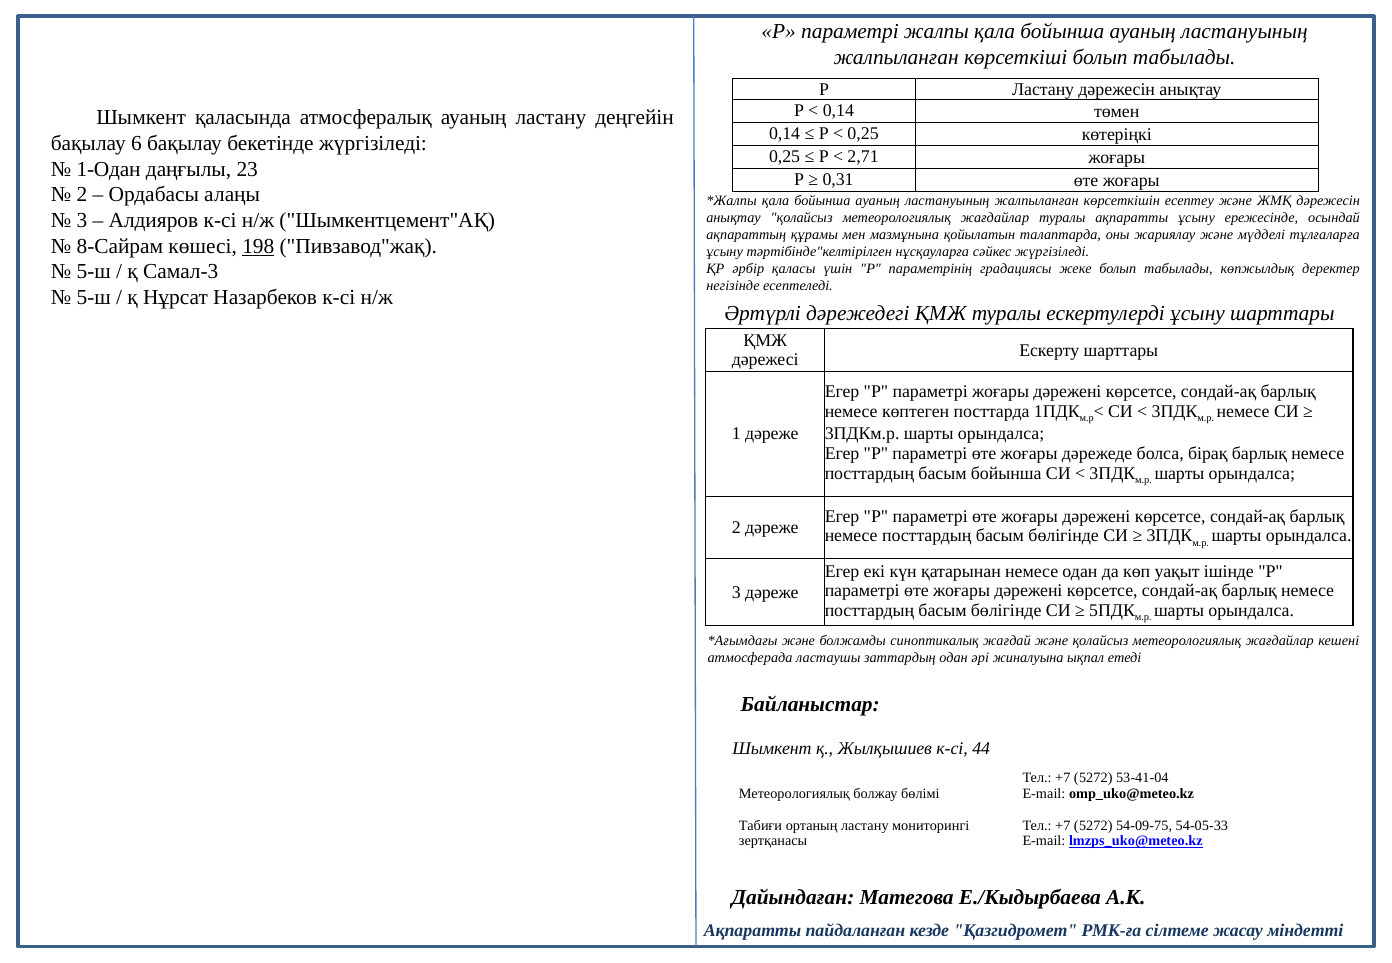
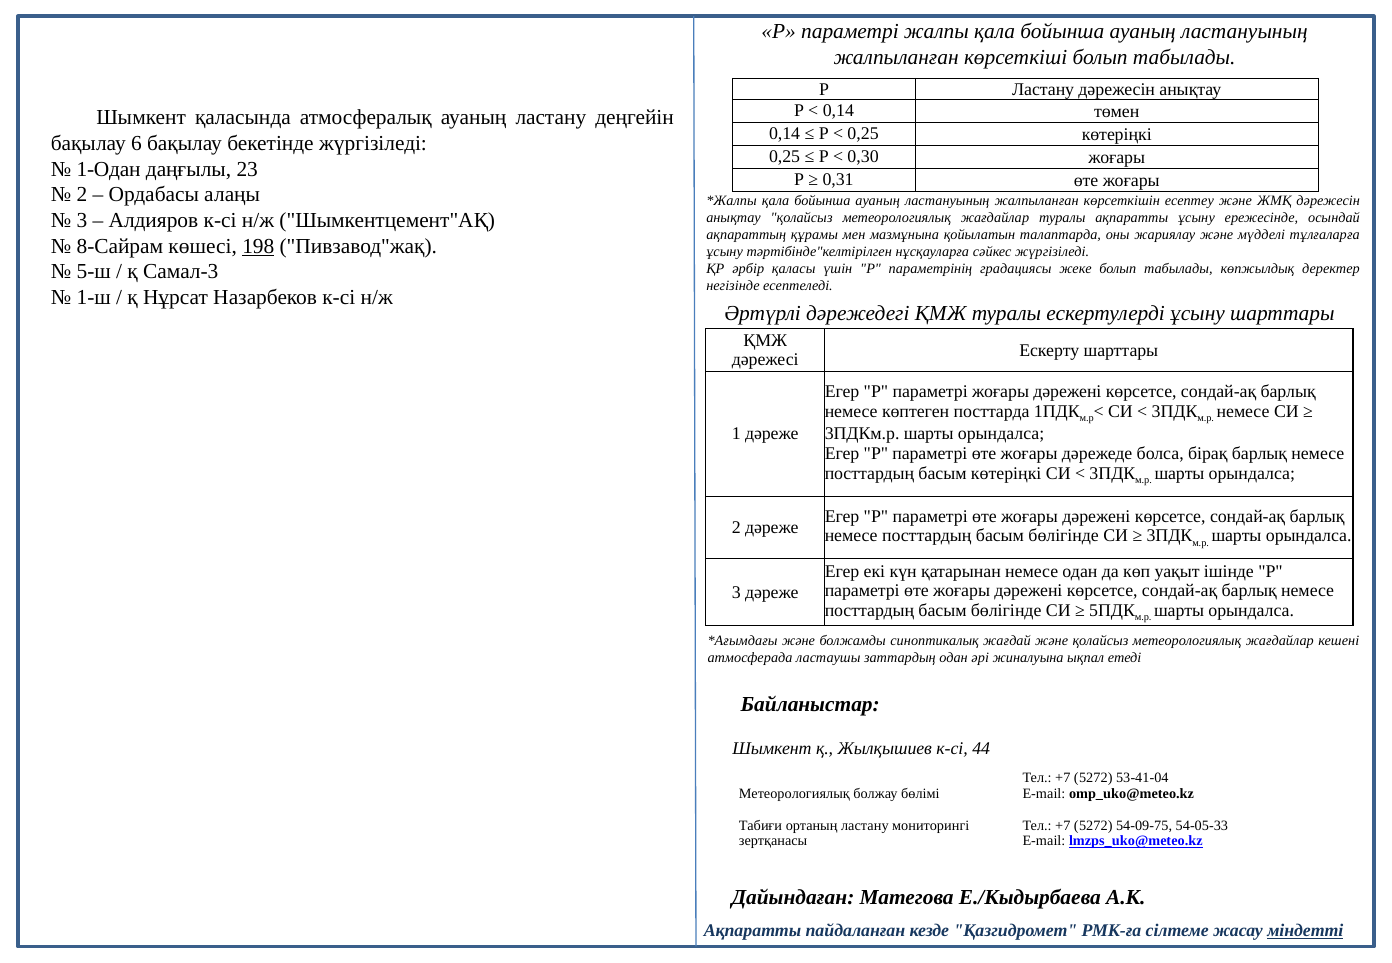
2,71: 2,71 -> 0,30
5-ш at (94, 298): 5-ш -> 1-ш
басым бойынша: бойынша -> көтеріңкі
міндетті underline: none -> present
